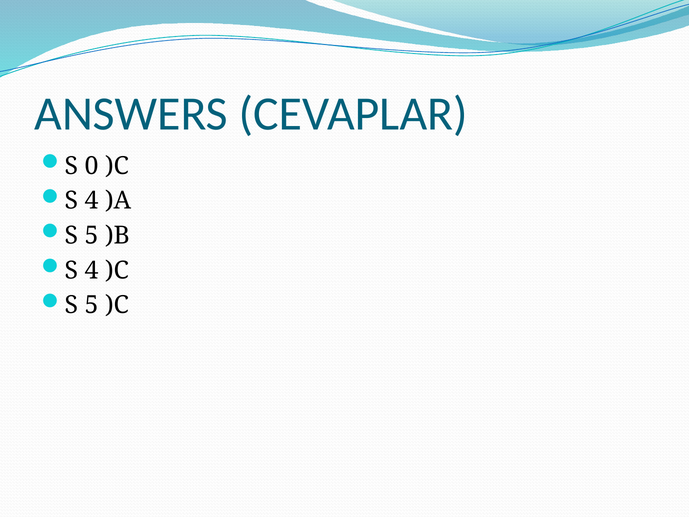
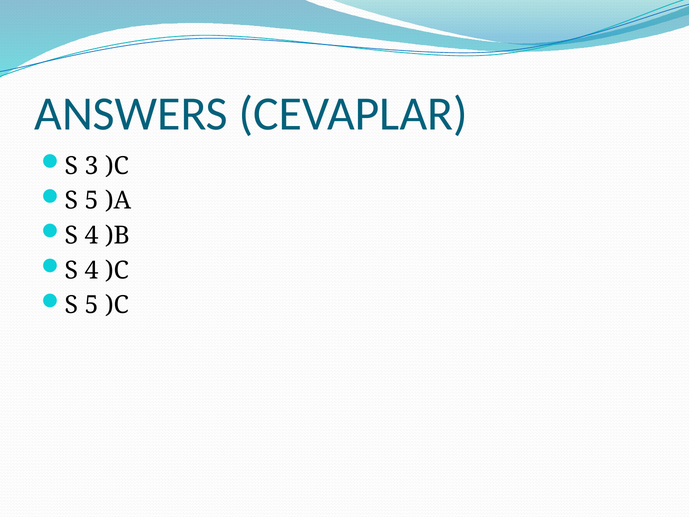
0: 0 -> 3
4 at (92, 201): 4 -> 5
5 at (92, 235): 5 -> 4
